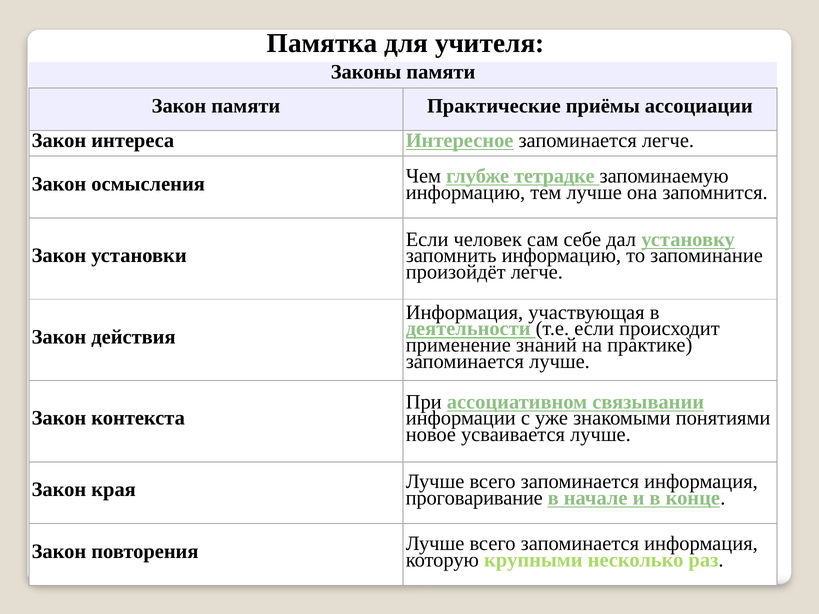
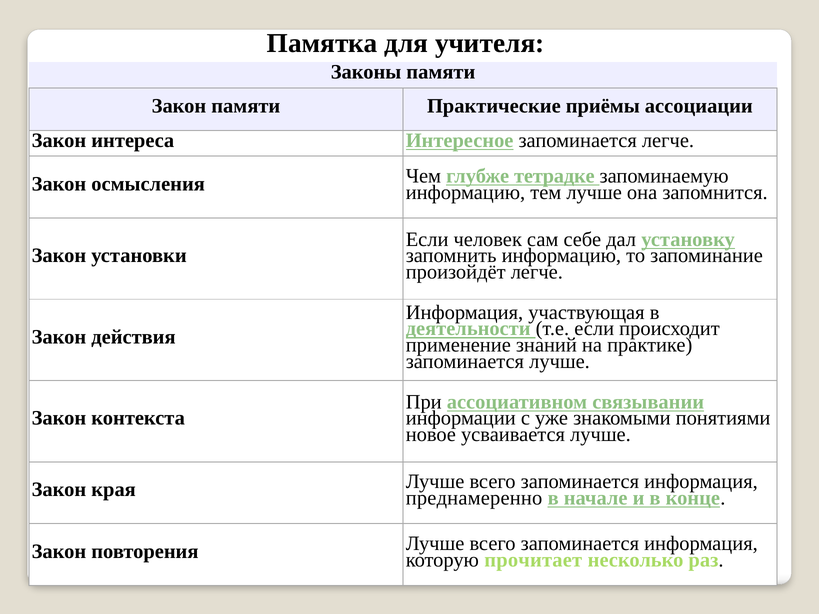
проговаривание: проговаривание -> преднамеренно
крупными: крупными -> прочитает
